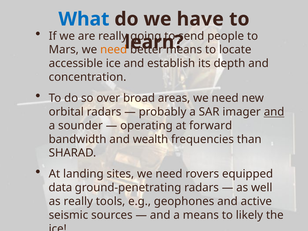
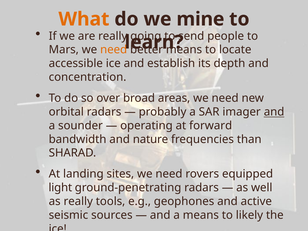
What colour: blue -> orange
have: have -> mine
wealth: wealth -> nature
data: data -> light
